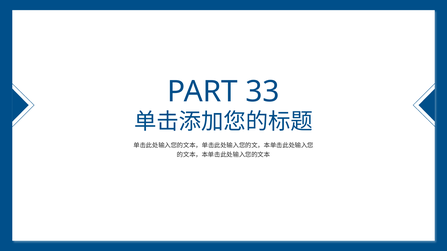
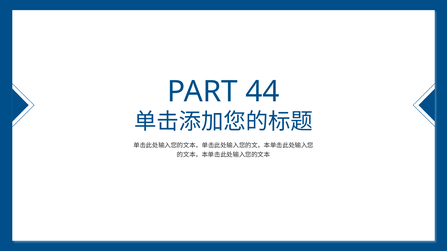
33: 33 -> 44
